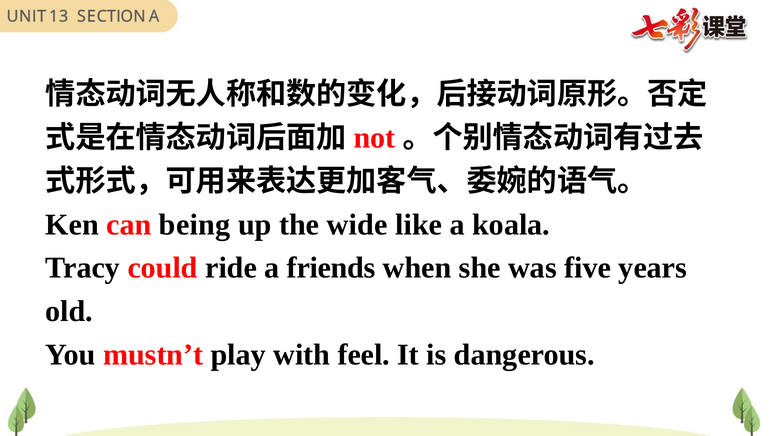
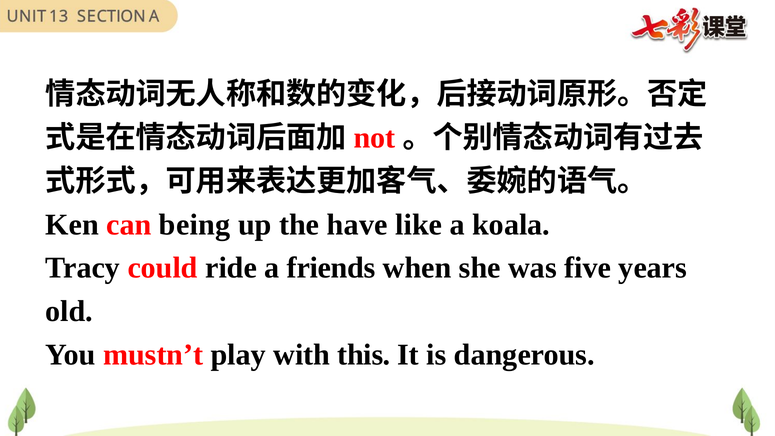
wide: wide -> have
feel: feel -> this
